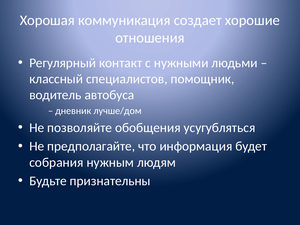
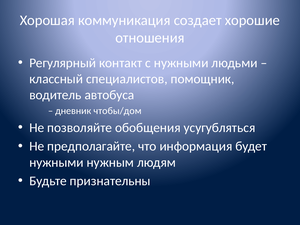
лучше/дом: лучше/дом -> чтобы/дом
собрания at (56, 162): собрания -> нужными
